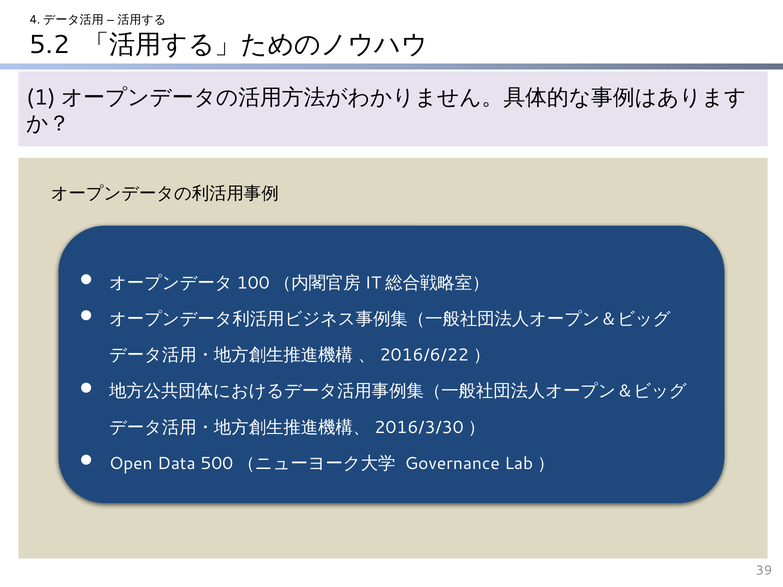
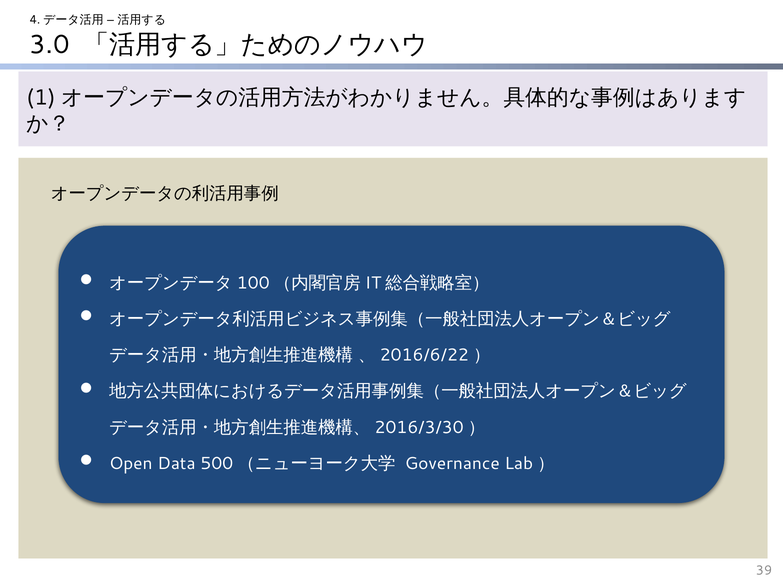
5.2: 5.2 -> 3.0
